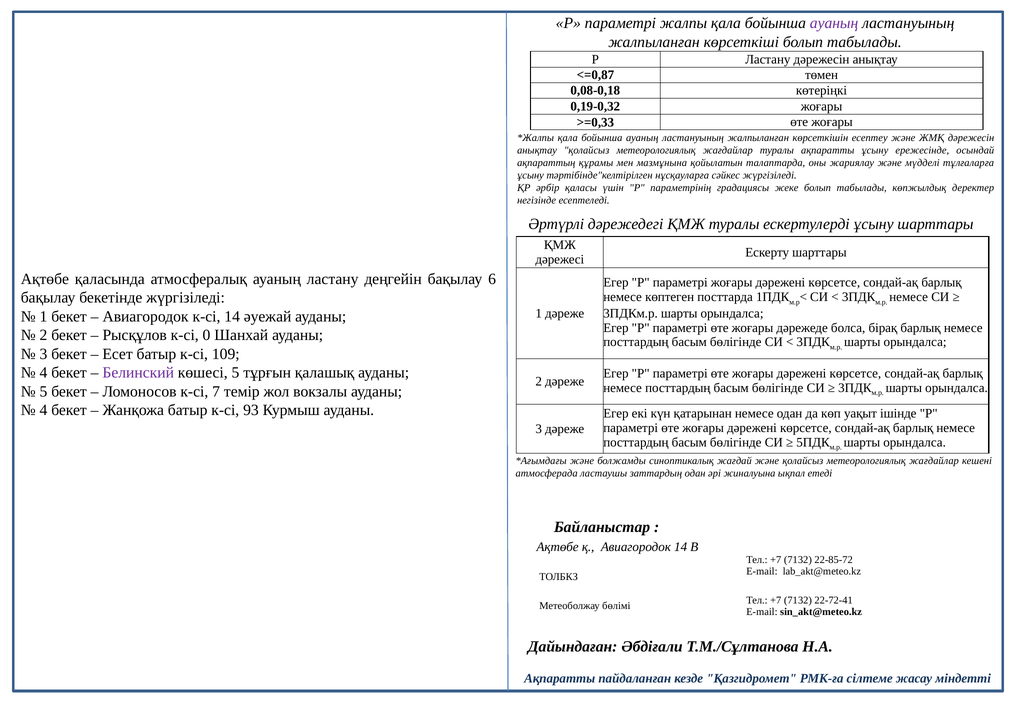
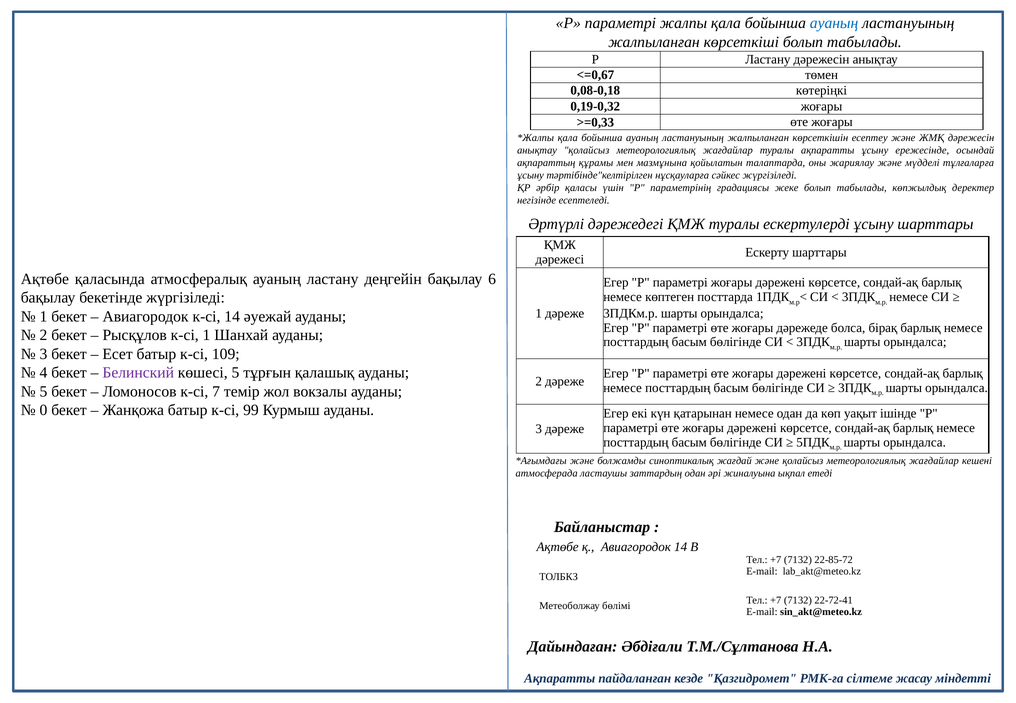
ауаның at (834, 23) colour: purple -> blue
<=0,87: <=0,87 -> <=0,67
к-сі 0: 0 -> 1
4 at (43, 410): 4 -> 0
93: 93 -> 99
